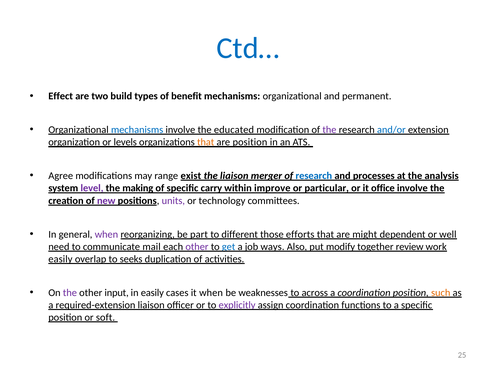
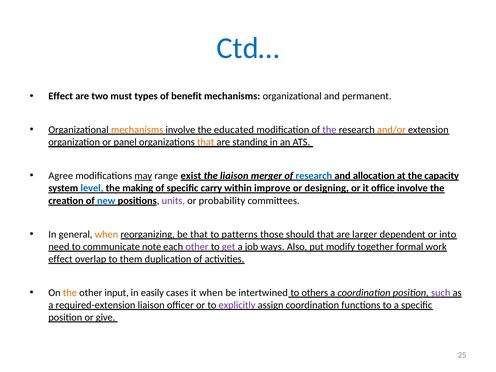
build: build -> must
mechanisms at (137, 130) colour: blue -> orange
and/or colour: blue -> orange
levels: levels -> panel
are position: position -> standing
may underline: none -> present
processes: processes -> allocation
analysis: analysis -> capacity
level colour: purple -> blue
particular: particular -> designing
new colour: purple -> blue
technology: technology -> probability
when at (106, 234) colour: purple -> orange
be part: part -> that
different: different -> patterns
efforts: efforts -> should
might: might -> larger
well: well -> into
mail: mail -> note
get colour: blue -> purple
review: review -> formal
easily at (60, 259): easily -> effect
seeks: seeks -> them
the at (70, 293) colour: purple -> orange
weaknesses: weaknesses -> intertwined
across: across -> others
such colour: orange -> purple
soft: soft -> give
